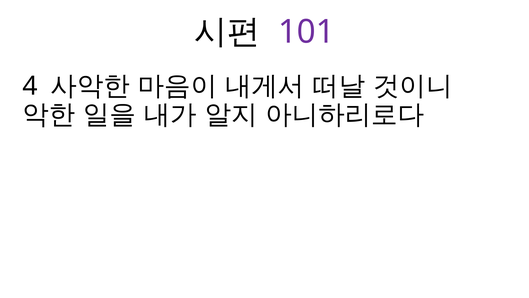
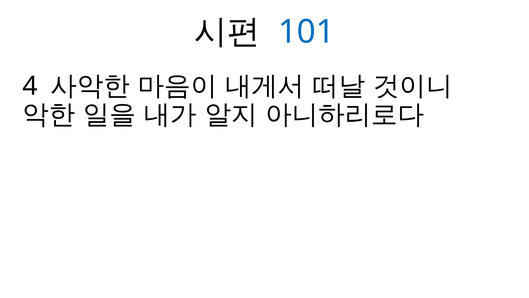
101 colour: purple -> blue
